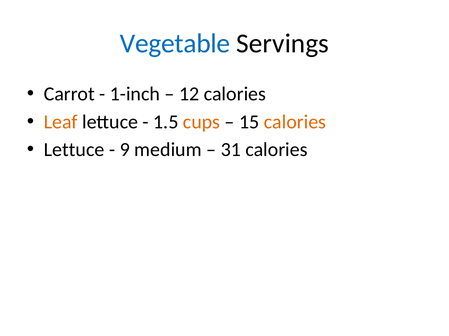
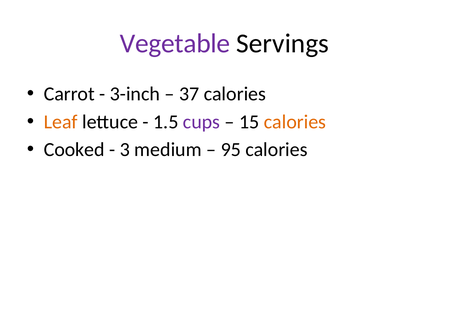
Vegetable colour: blue -> purple
1-inch: 1-inch -> 3-inch
12: 12 -> 37
cups colour: orange -> purple
Lettuce at (74, 150): Lettuce -> Cooked
9: 9 -> 3
31: 31 -> 95
